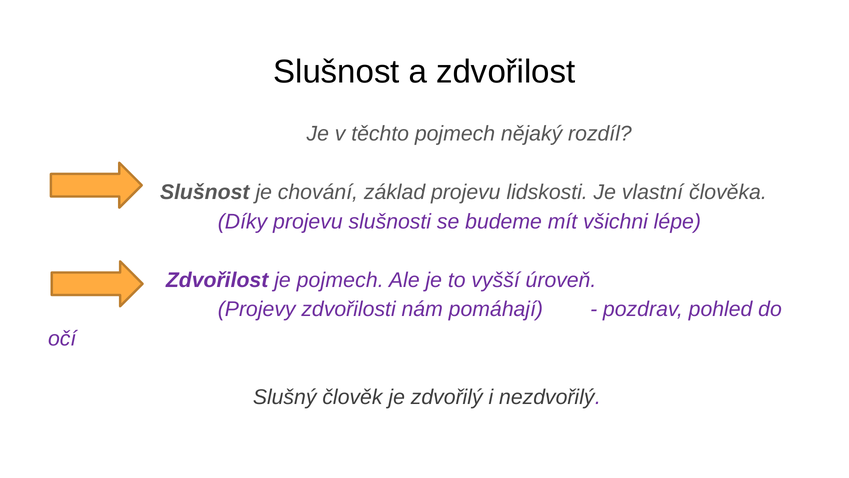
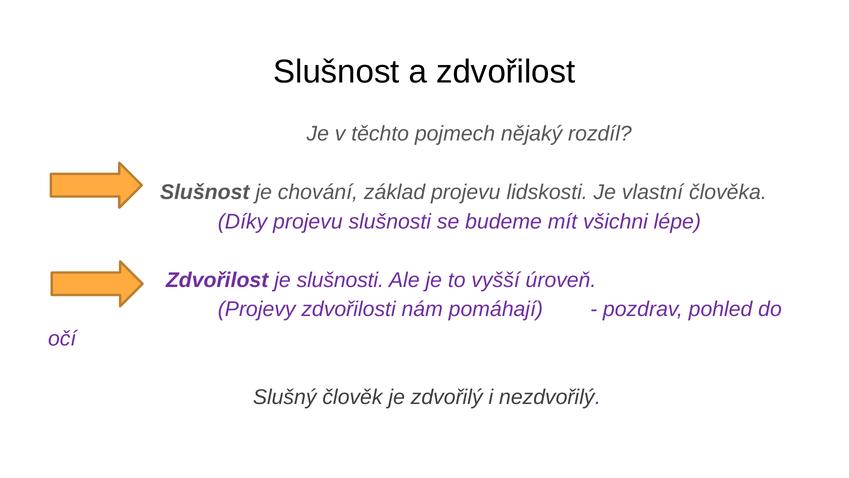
je pojmech: pojmech -> slušnosti
